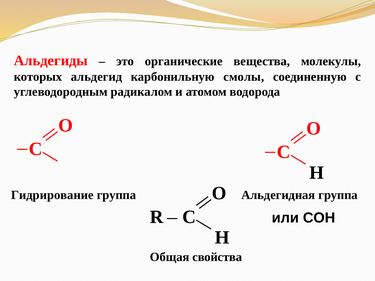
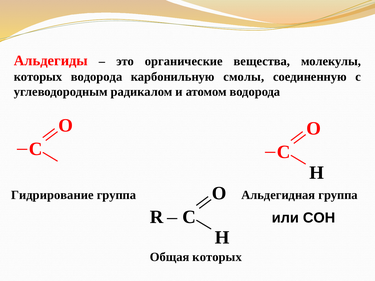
которых альдегид: альдегид -> водорода
Общая свойства: свойства -> которых
